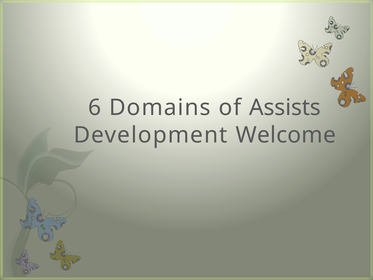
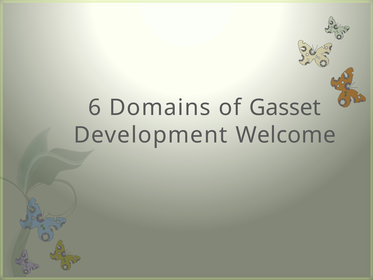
Assists: Assists -> Gasset
